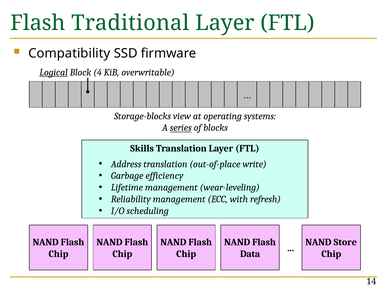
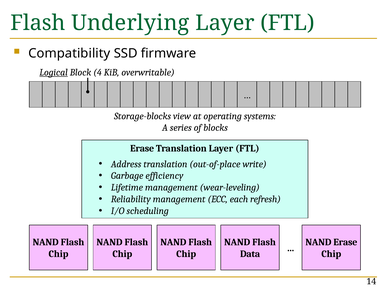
Traditional: Traditional -> Underlying
series underline: present -> none
Skills at (142, 148): Skills -> Erase
with: with -> each
NAND Store: Store -> Erase
